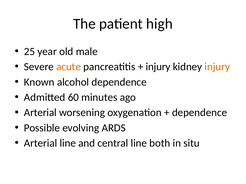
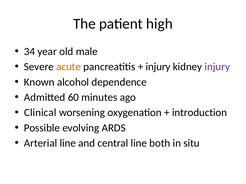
25: 25 -> 34
injury at (217, 67) colour: orange -> purple
Arterial at (40, 113): Arterial -> Clinical
dependence at (200, 113): dependence -> introduction
